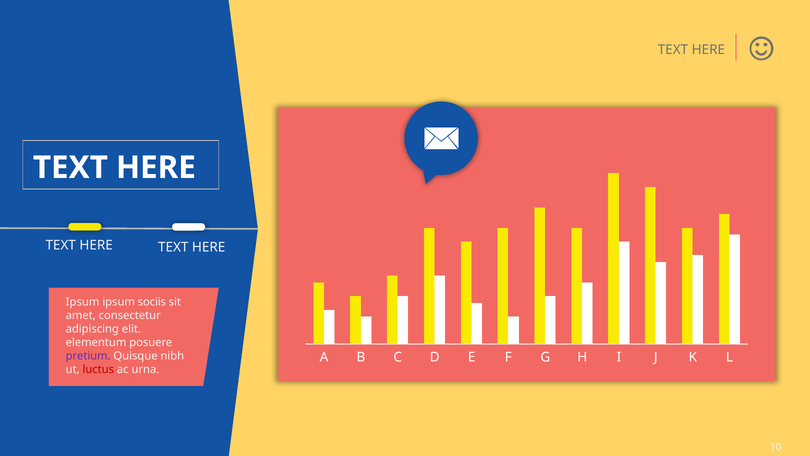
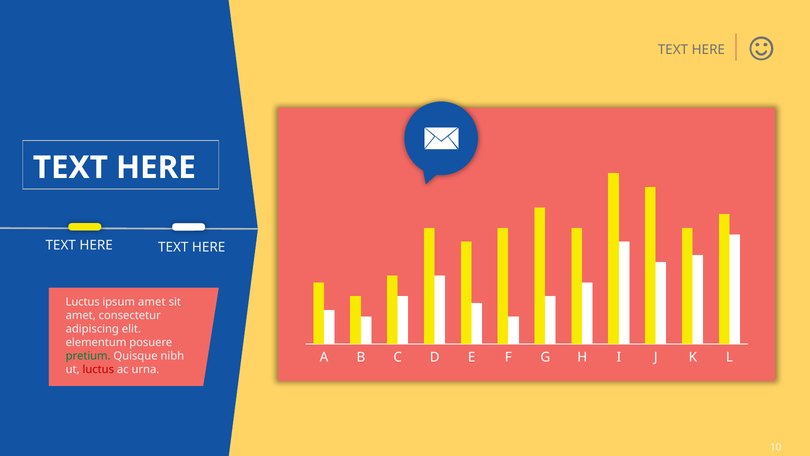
Ipsum at (83, 302): Ipsum -> Luctus
ipsum sociis: sociis -> amet
pretium colour: purple -> green
